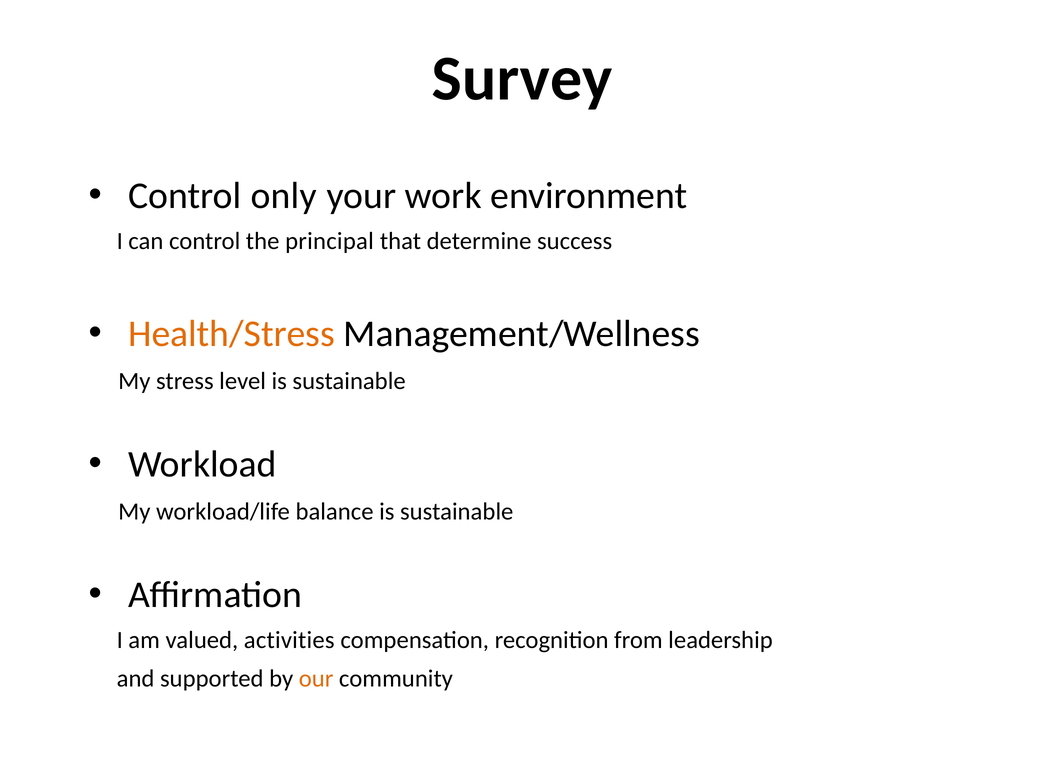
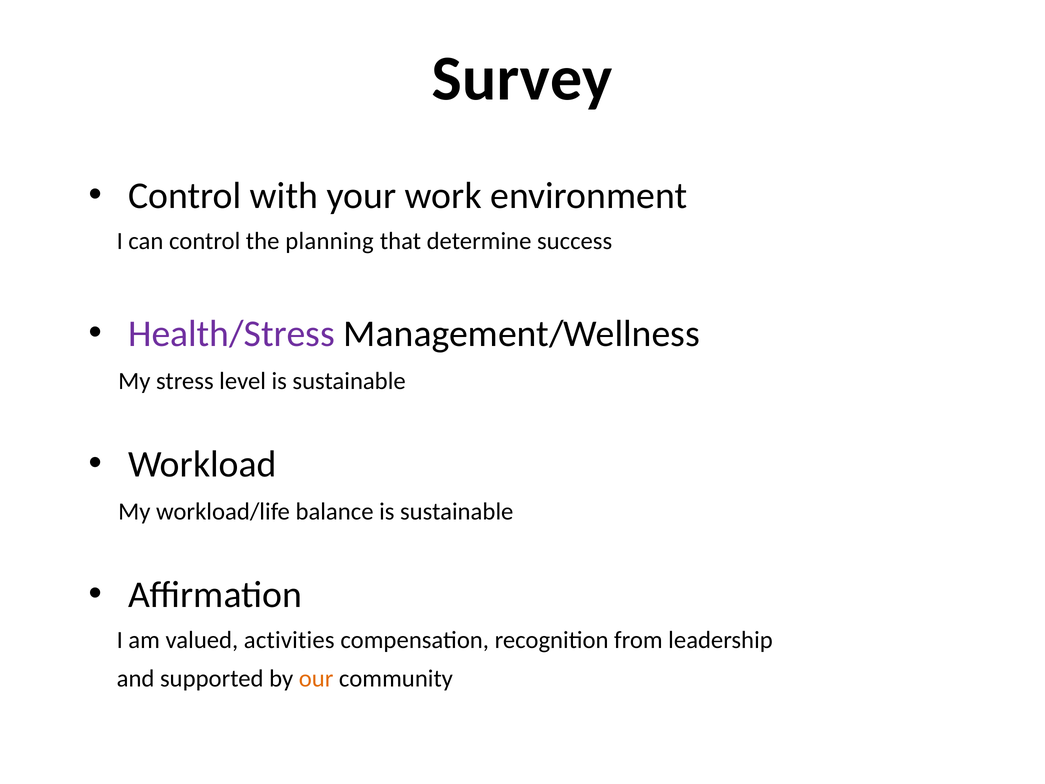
only: only -> with
principal: principal -> planning
Health/Stress colour: orange -> purple
